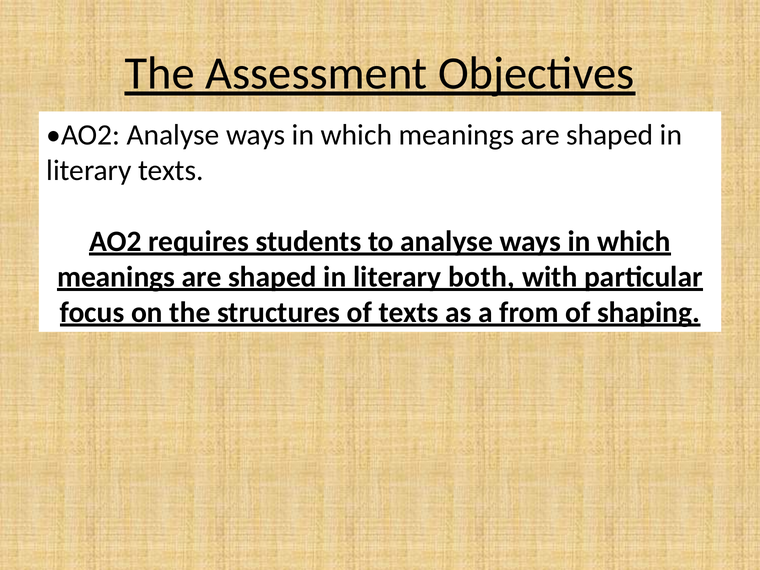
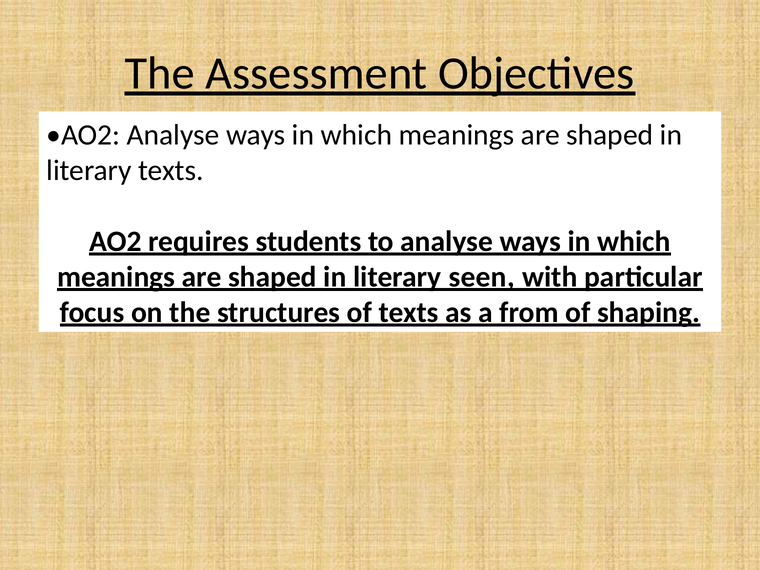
both: both -> seen
